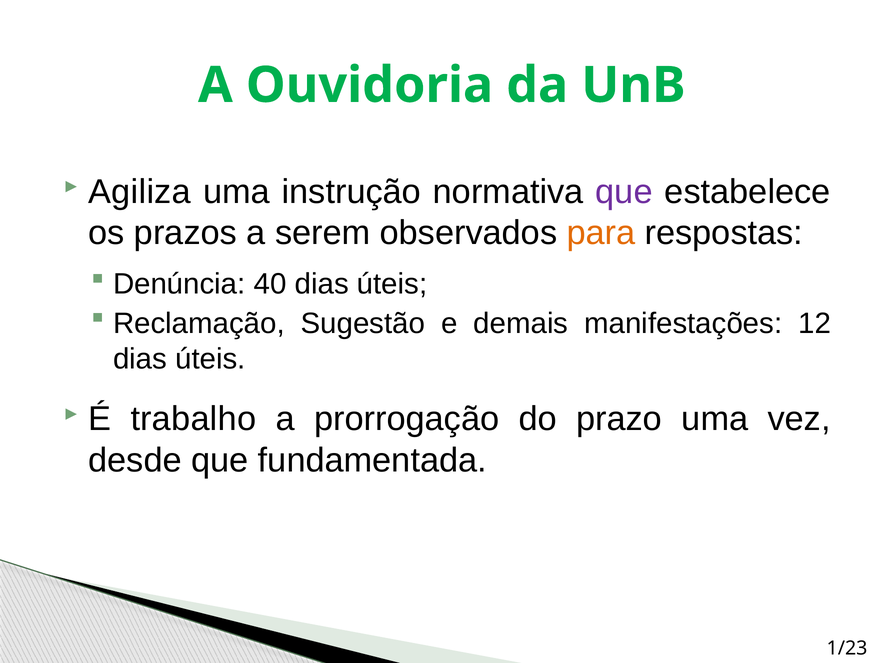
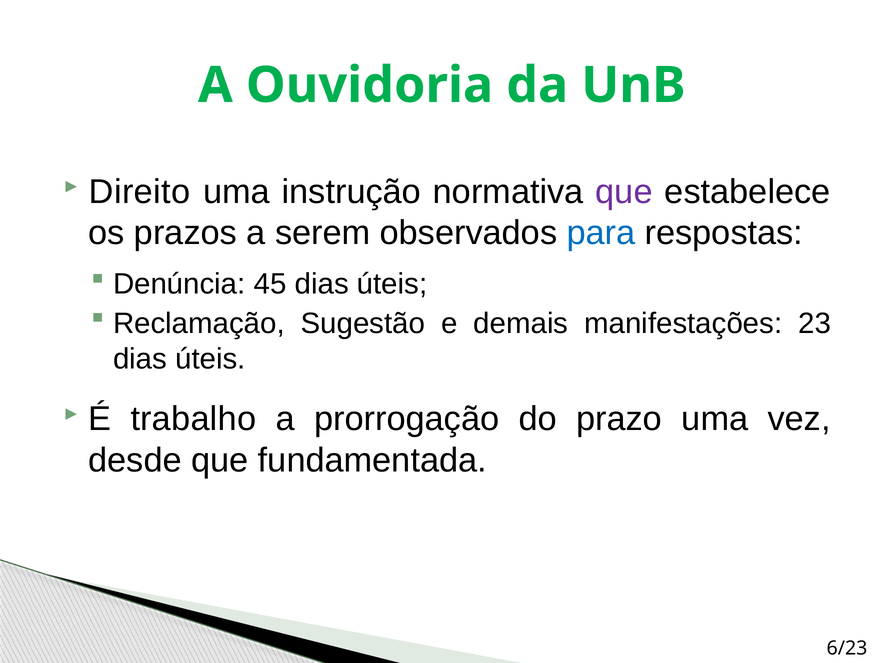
Agiliza: Agiliza -> Direito
para colour: orange -> blue
40: 40 -> 45
12: 12 -> 23
1/23: 1/23 -> 6/23
